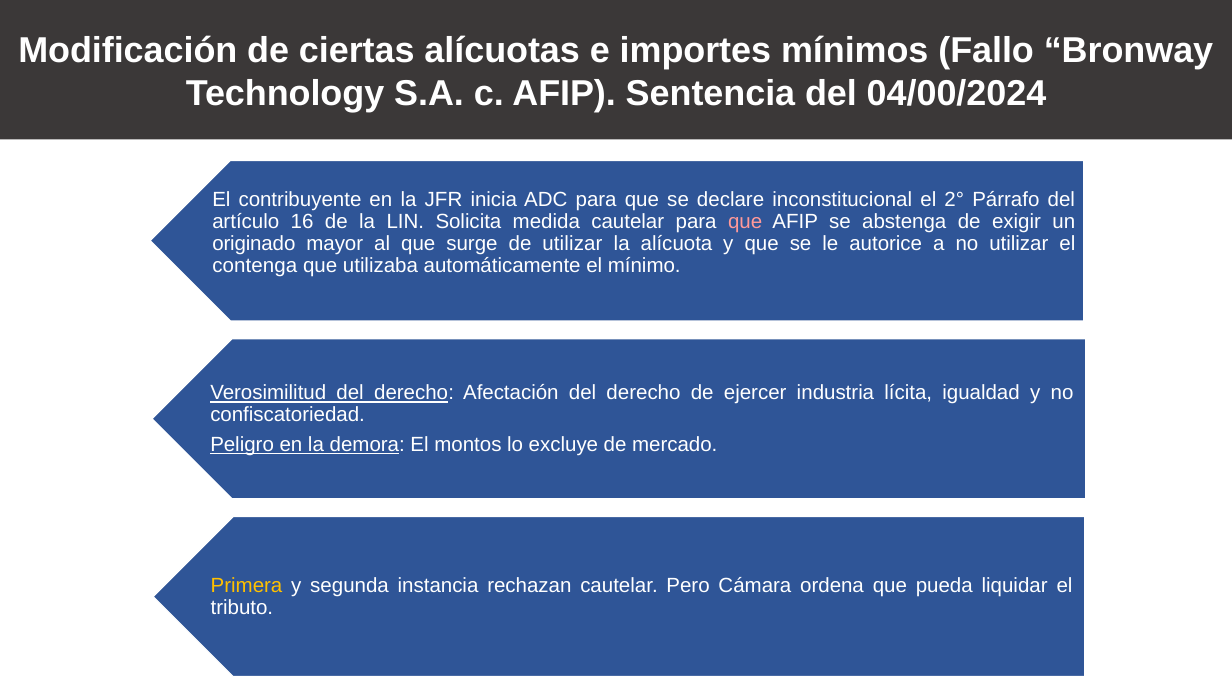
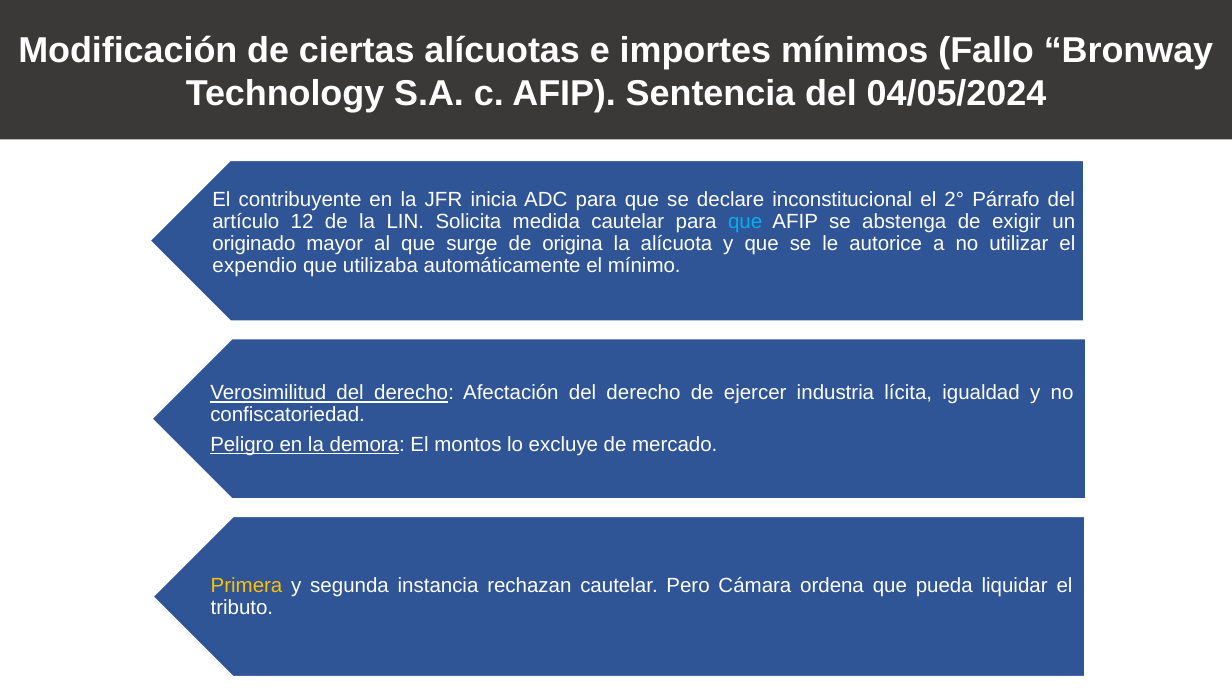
04/00/2024: 04/00/2024 -> 04/05/2024
16: 16 -> 12
que at (745, 221) colour: pink -> light blue
de utilizar: utilizar -> origina
contenga: contenga -> expendio
